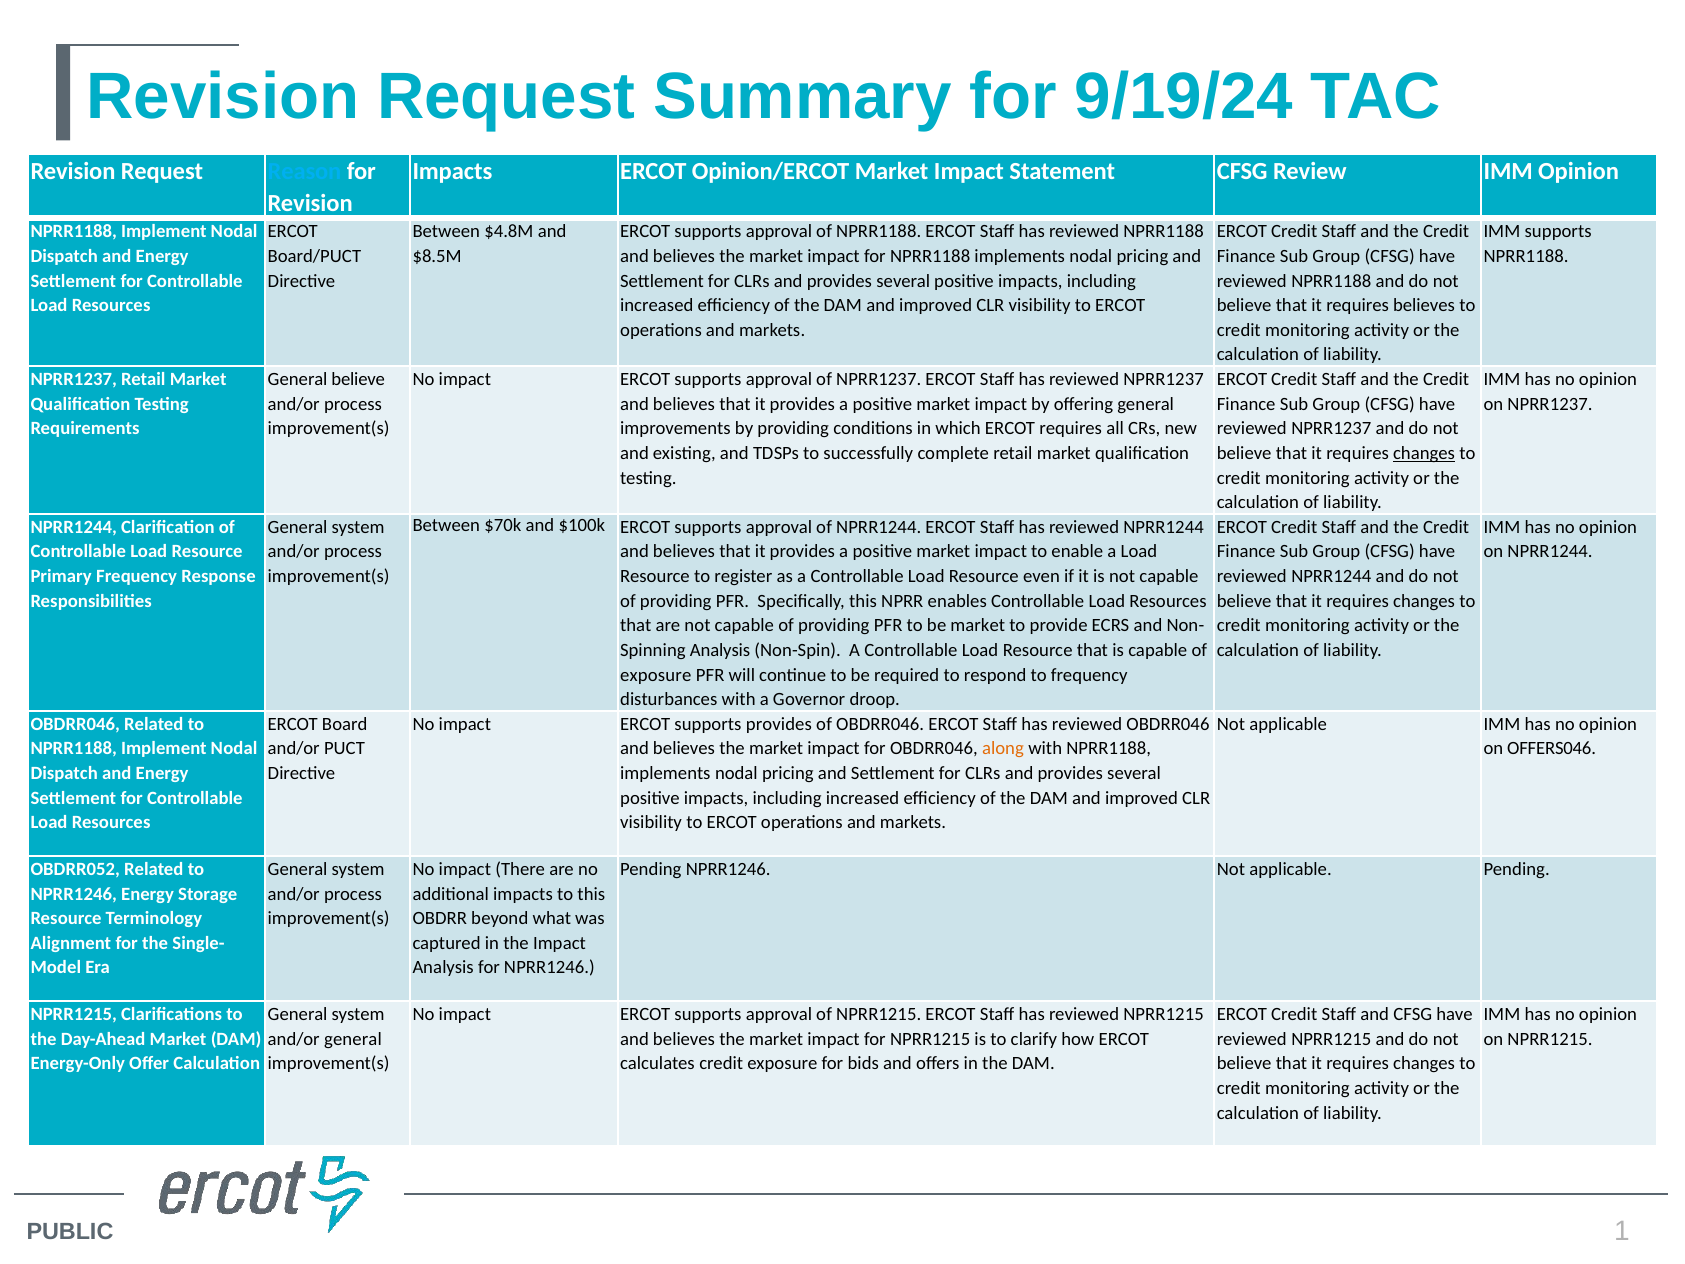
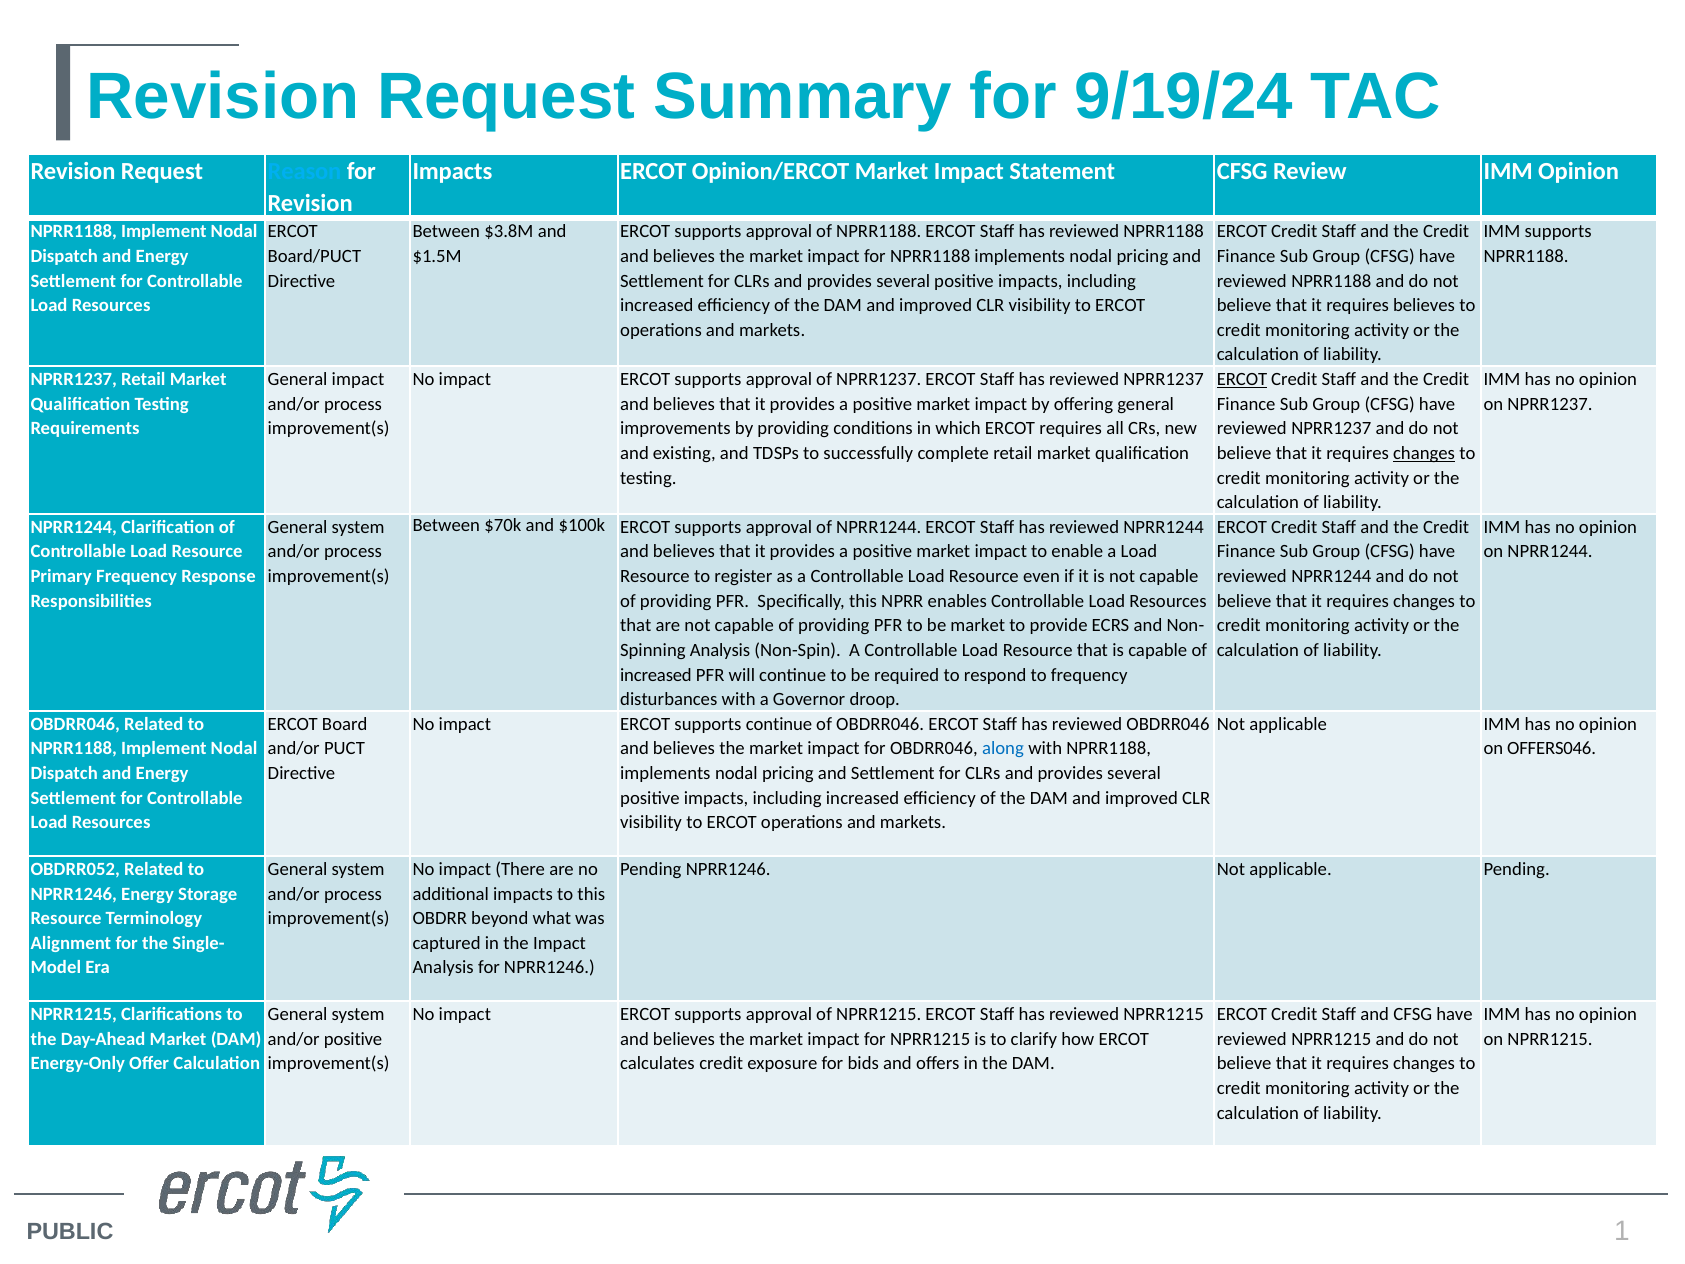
$4.8M: $4.8M -> $3.8M
$8.5M: $8.5M -> $1.5M
General believe: believe -> impact
ERCOT at (1242, 379) underline: none -> present
exposure at (656, 675): exposure -> increased
supports provides: provides -> continue
along colour: orange -> blue
and/or general: general -> positive
